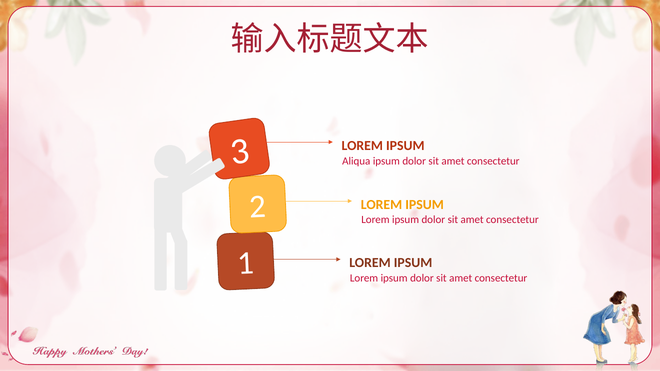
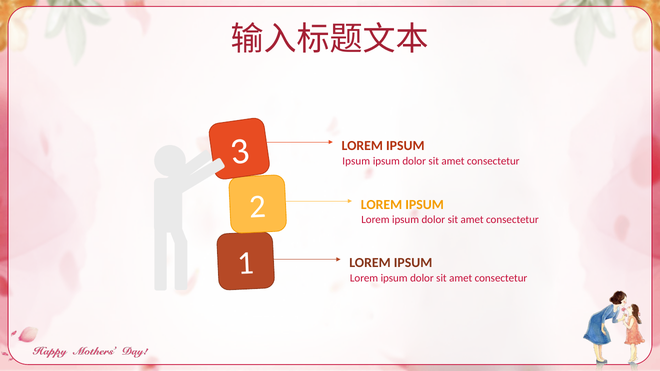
Aliqua at (356, 161): Aliqua -> Ipsum
